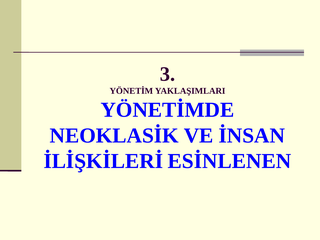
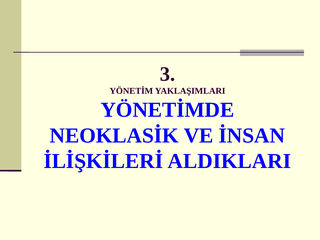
ESİNLENEN: ESİNLENEN -> ALDIKLARI
